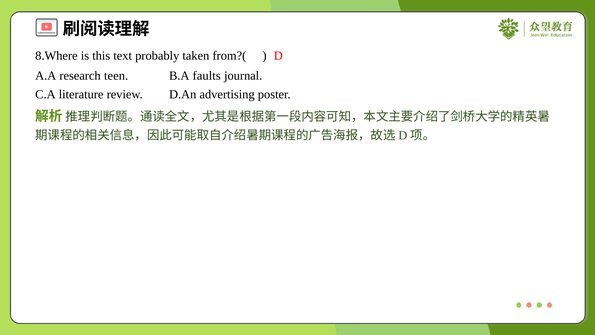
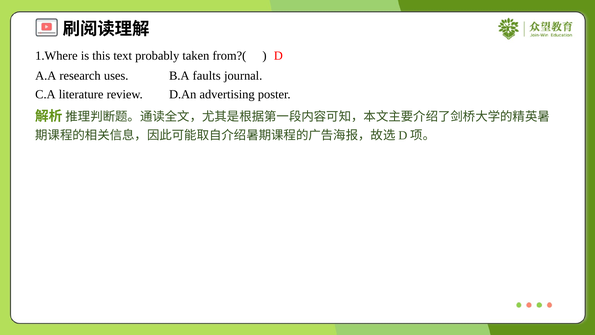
8.Where: 8.Where -> 1.Where
teen: teen -> uses
